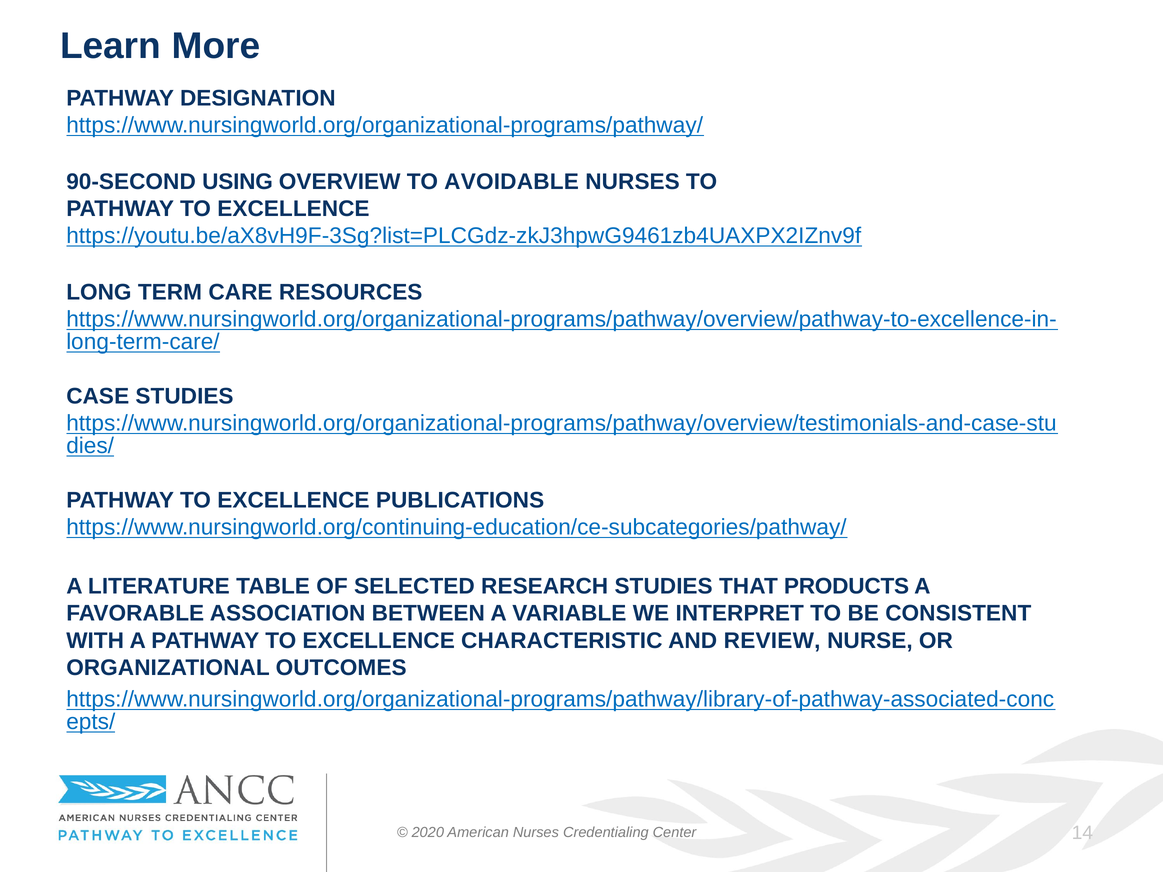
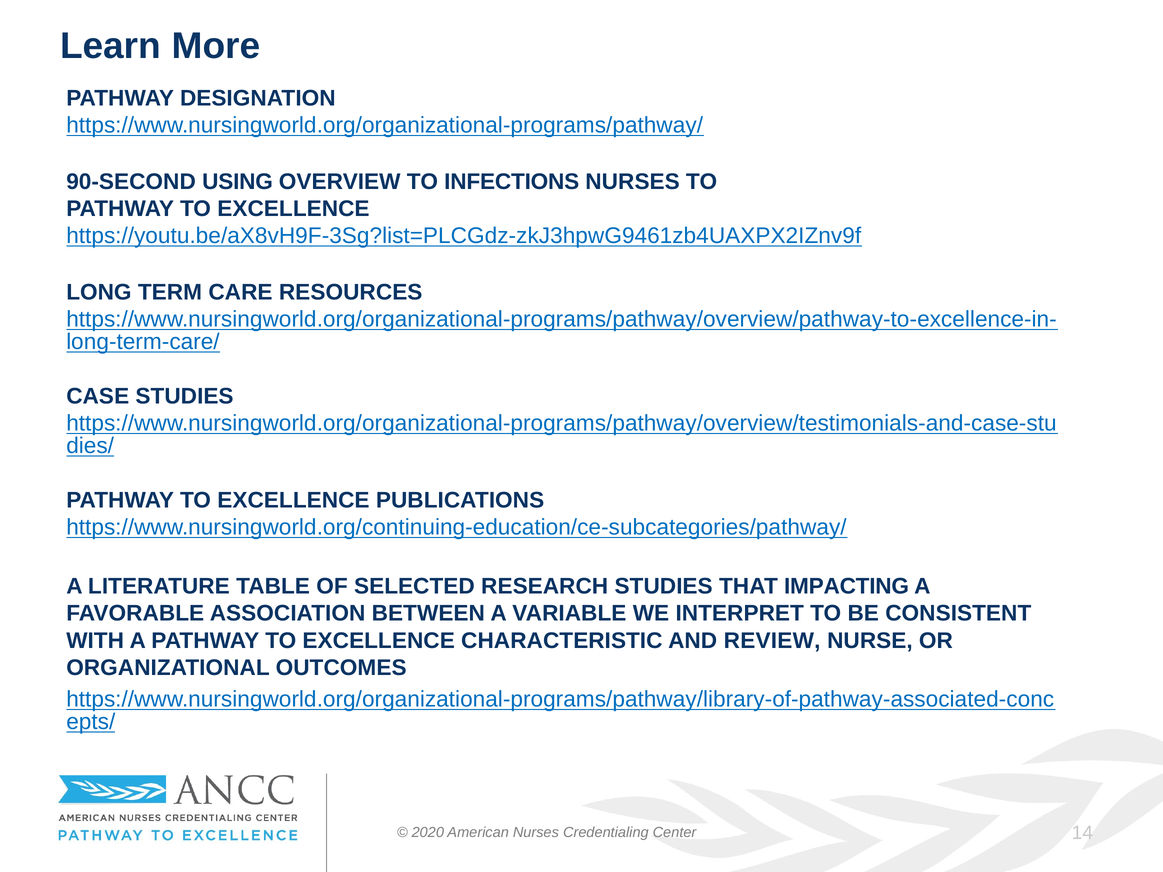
AVOIDABLE: AVOIDABLE -> INFECTIONS
PRODUCTS: PRODUCTS -> IMPACTING
